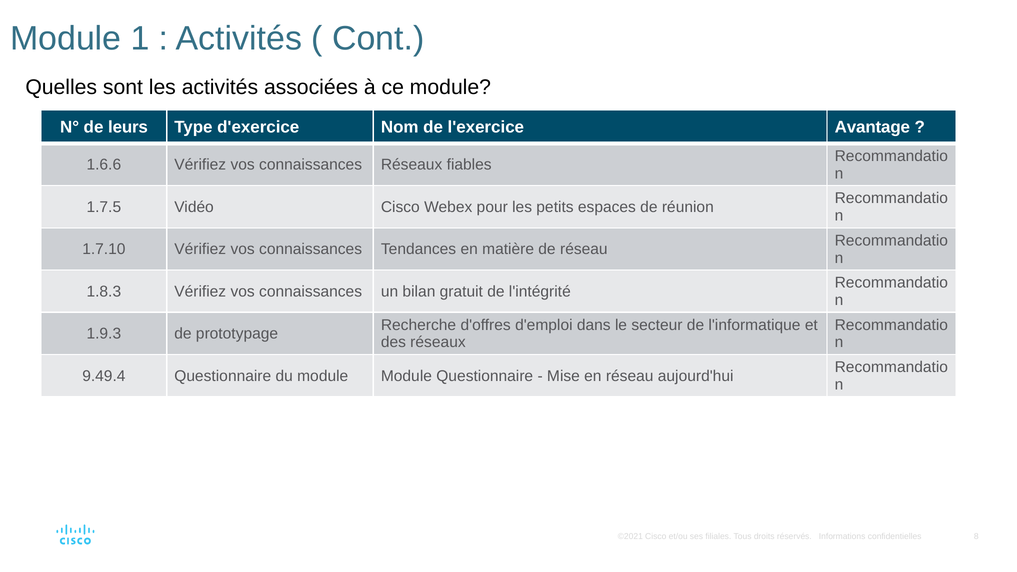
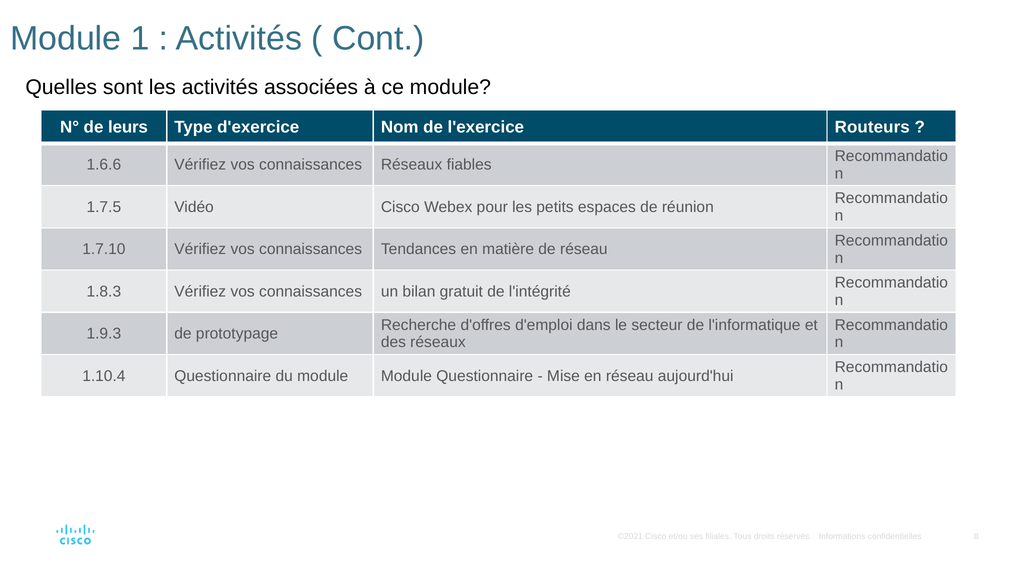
Avantage: Avantage -> Routeurs
9.49.4: 9.49.4 -> 1.10.4
